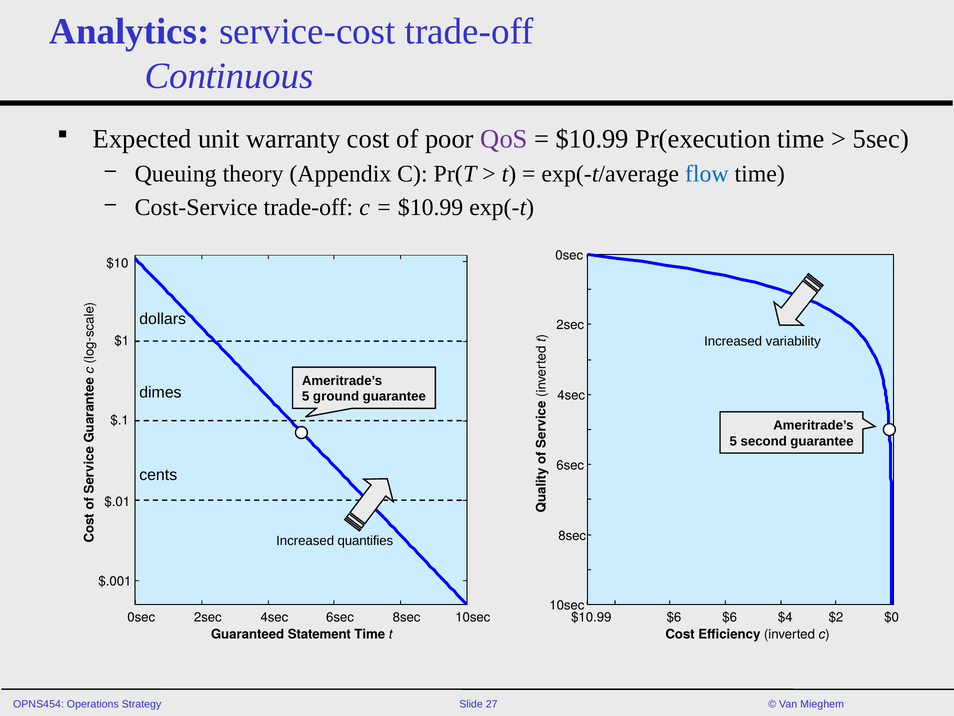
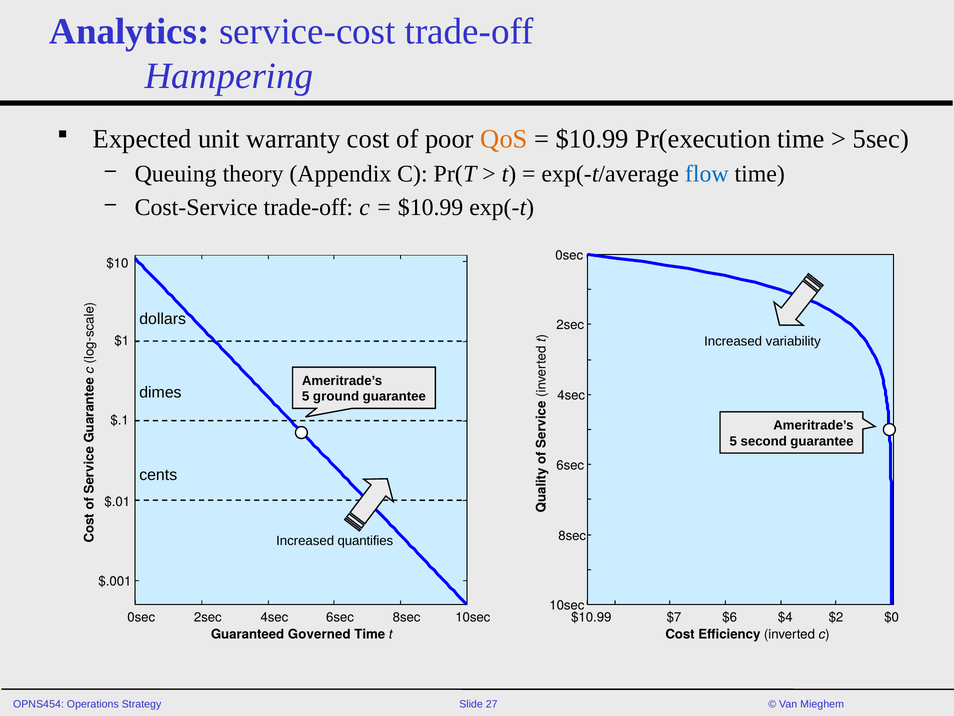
Continuous: Continuous -> Hampering
QoS colour: purple -> orange
$10.99 $6: $6 -> $7
Statement: Statement -> Governed
